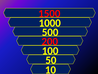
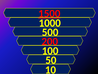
1500 underline: none -> present
